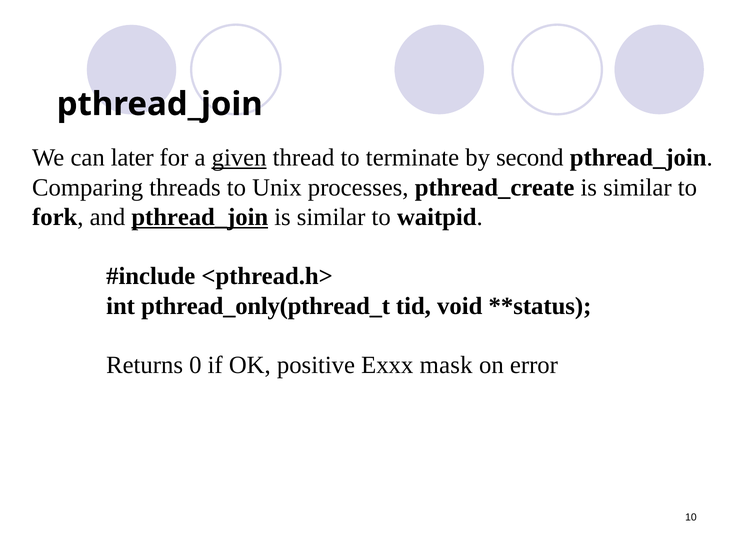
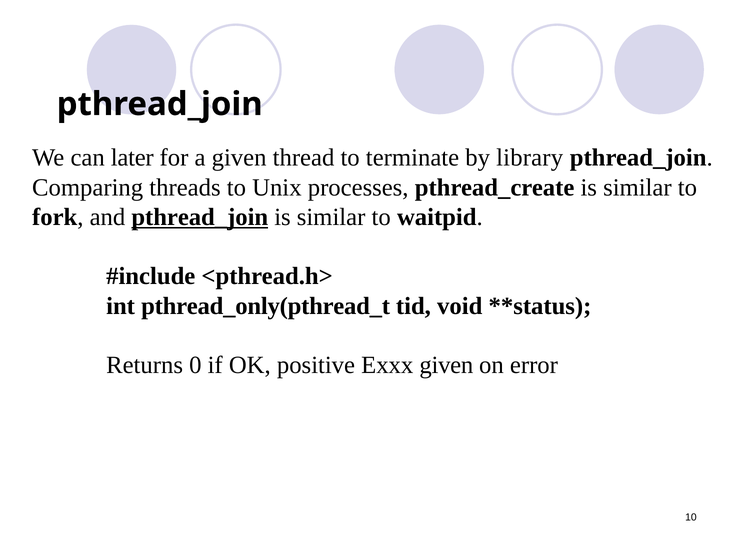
given at (239, 158) underline: present -> none
second: second -> library
Exxx mask: mask -> given
